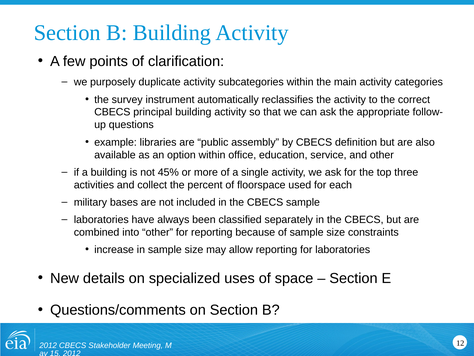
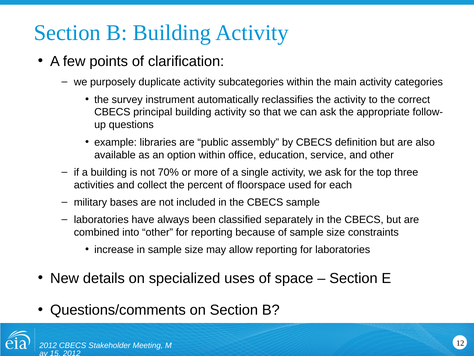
45%: 45% -> 70%
